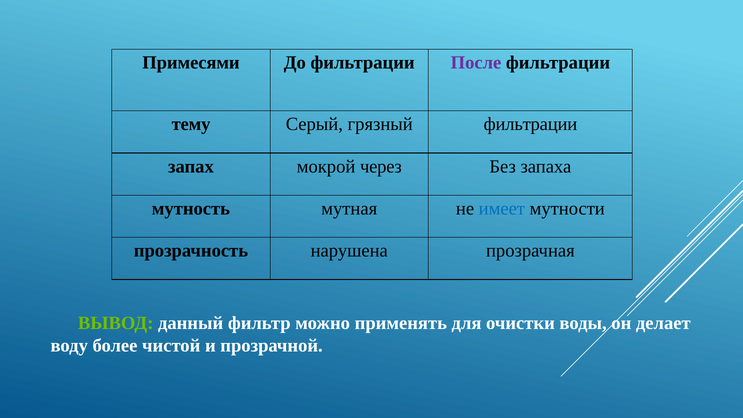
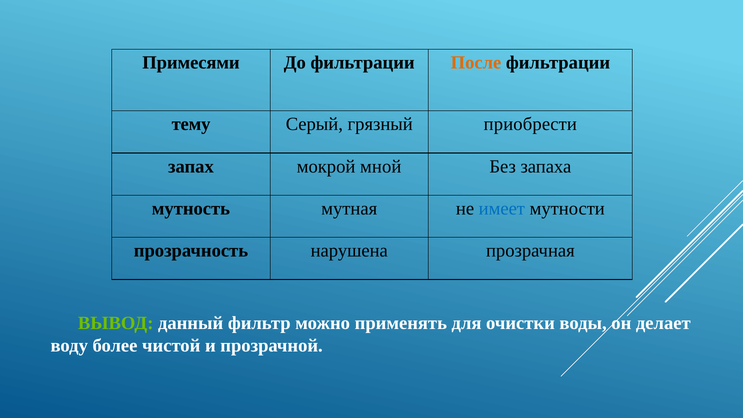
После colour: purple -> orange
грязный фильтрации: фильтрации -> приобрести
через: через -> мной
